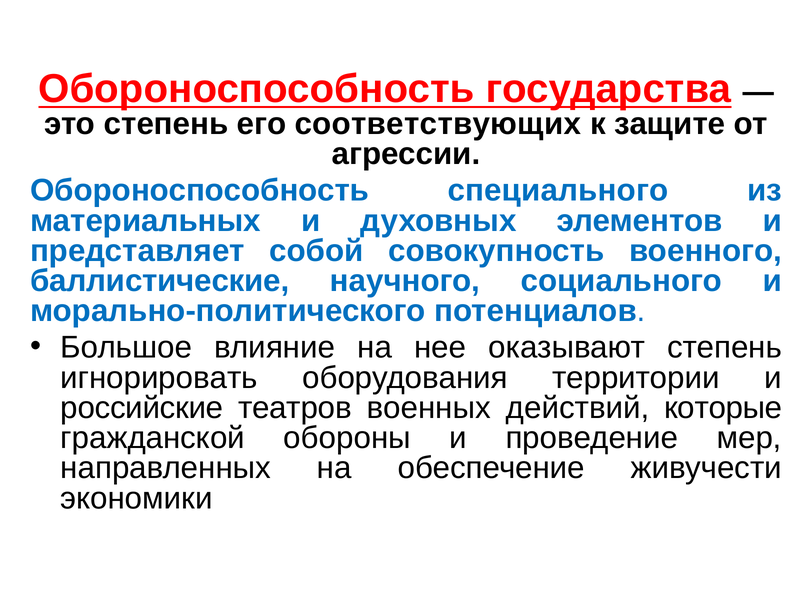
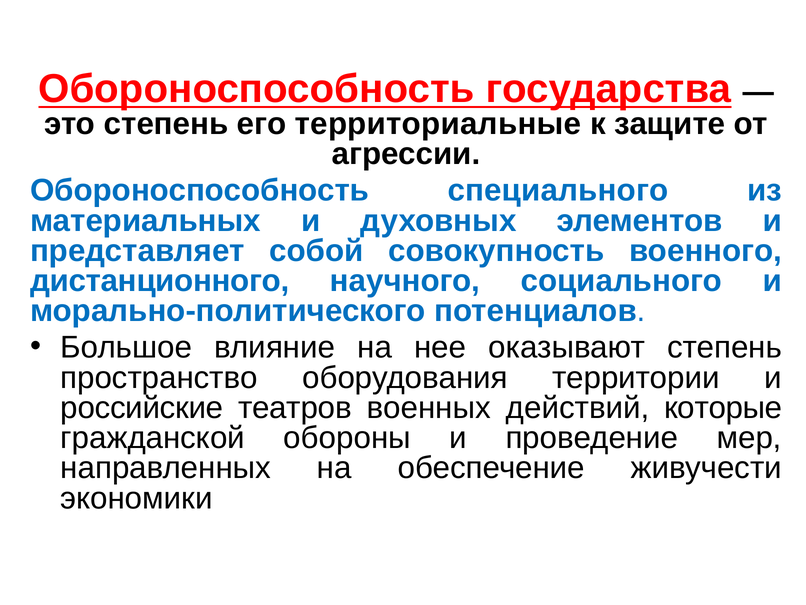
соответствующих: соответствующих -> территориальные
баллистические: баллистические -> дистанционного
игнорировать: игнорировать -> пространство
